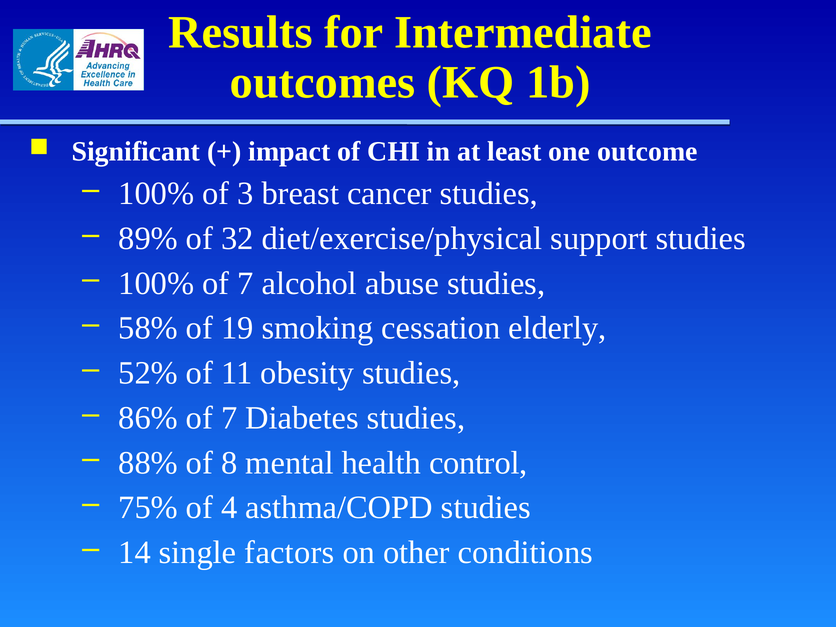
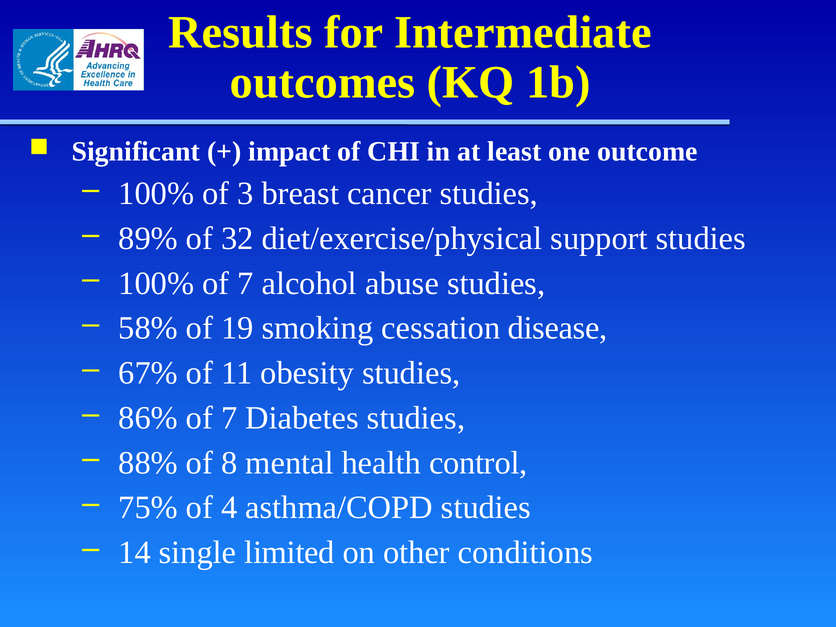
elderly: elderly -> disease
52%: 52% -> 67%
factors: factors -> limited
